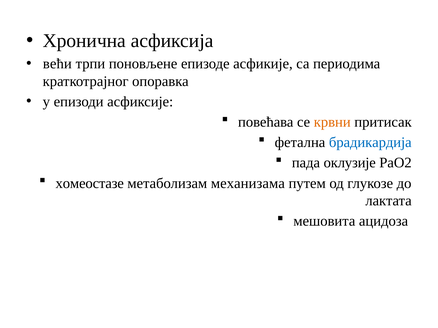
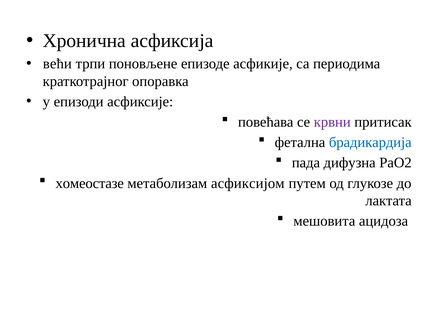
крвни colour: orange -> purple
оклузије: оклузије -> дифузна
механизама: механизама -> асфиксијом
